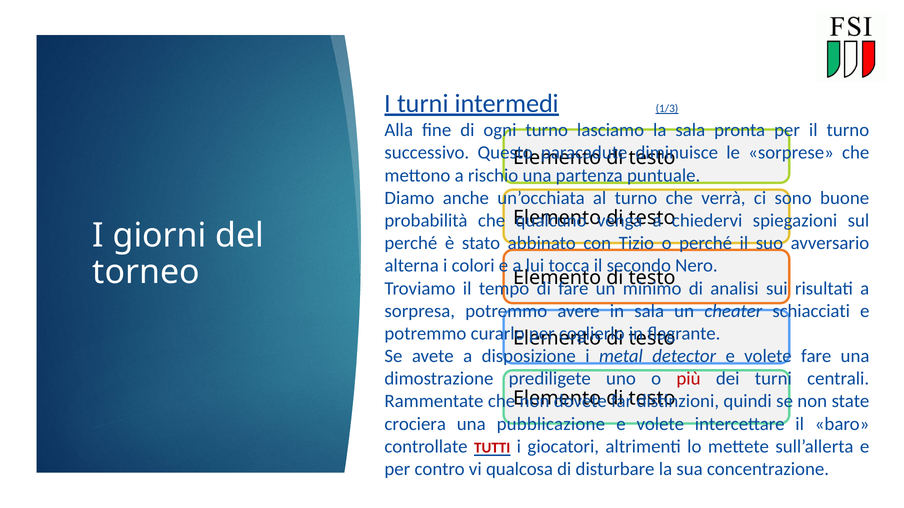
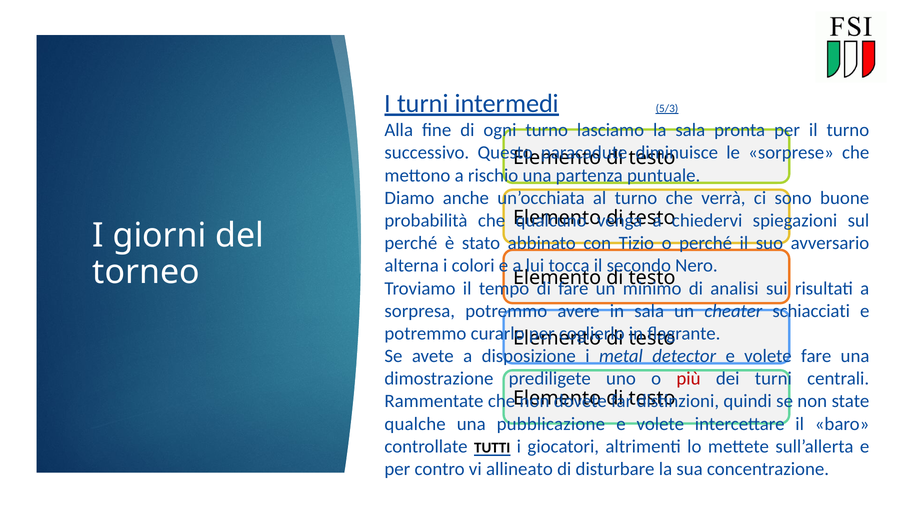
1/3: 1/3 -> 5/3
crociera: crociera -> qualche
TUTTI colour: red -> black
qualcosa: qualcosa -> allineato
